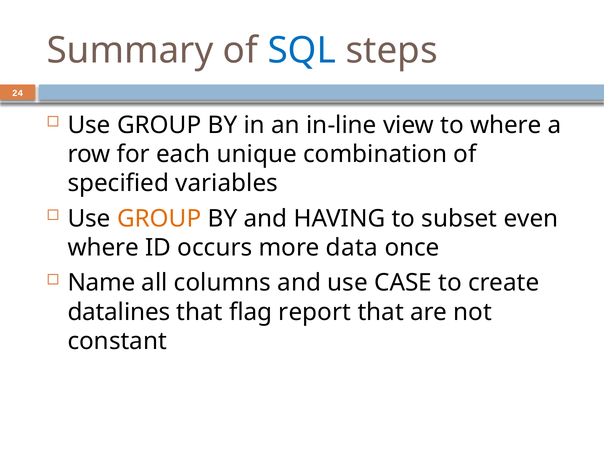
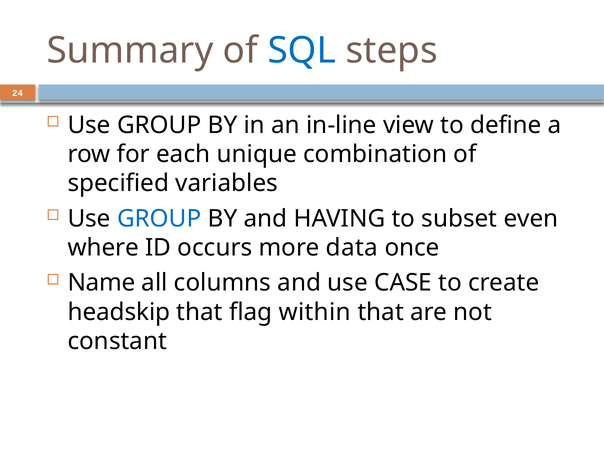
to where: where -> define
GROUP at (159, 218) colour: orange -> blue
datalines: datalines -> headskip
report: report -> within
